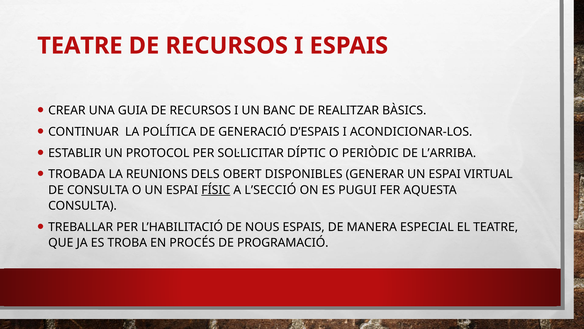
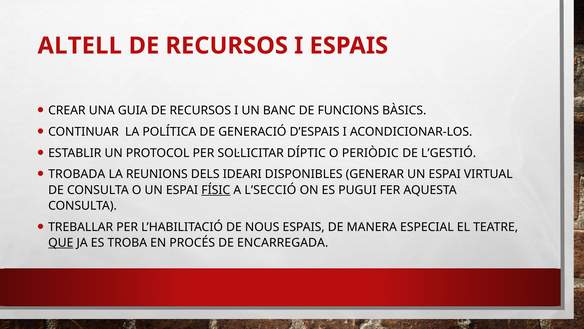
TEATRE at (80, 46): TEATRE -> ALTELL
REALITZAR: REALITZAR -> FUNCIONS
L’ARRIBA: L’ARRIBA -> L’GESTIÓ
OBERT: OBERT -> IDEARI
QUE underline: none -> present
PROGRAMACIÓ: PROGRAMACIÓ -> ENCARREGADA
